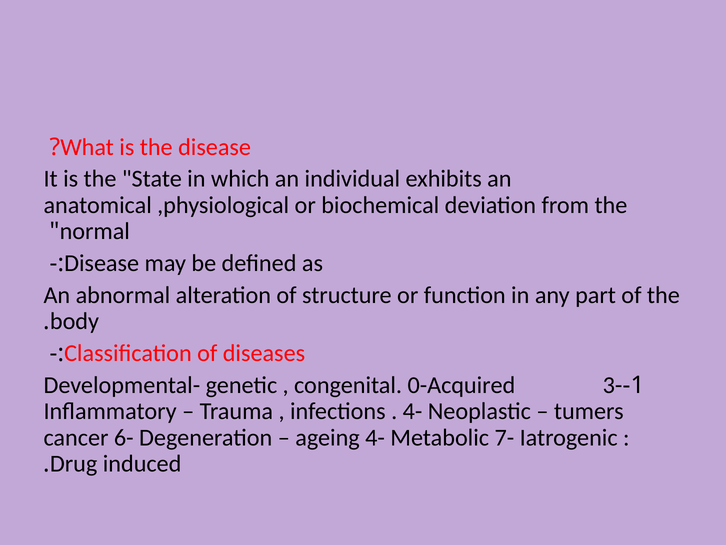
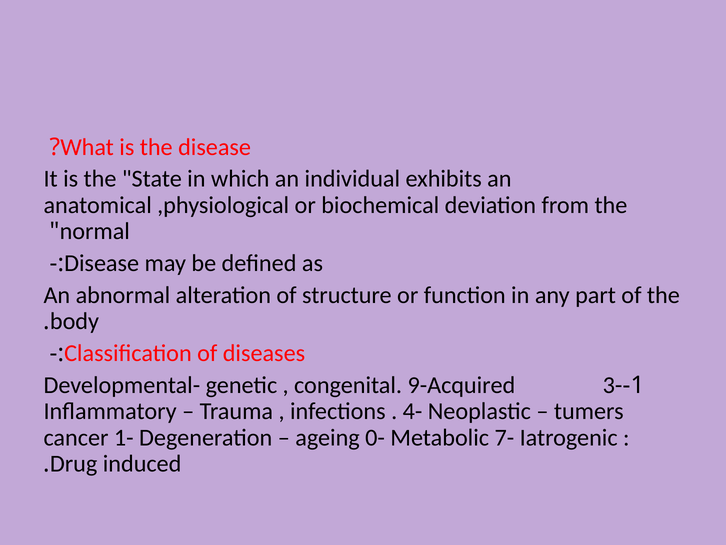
0-Acquired: 0-Acquired -> 9-Acquired
6-: 6- -> 1-
ageing 4-: 4- -> 0-
